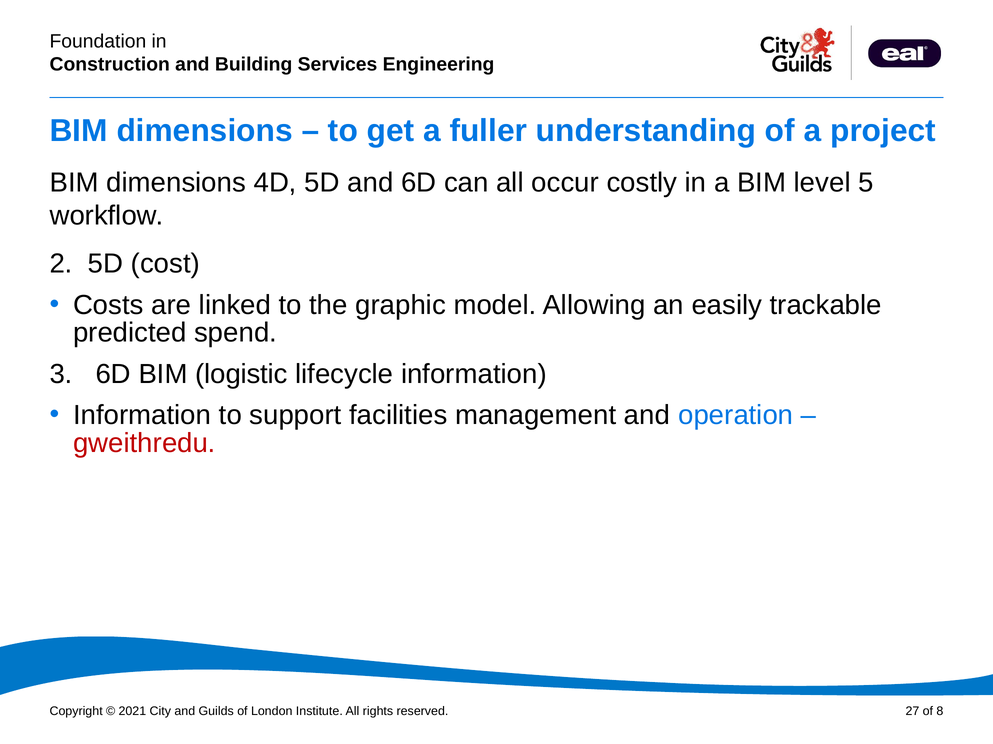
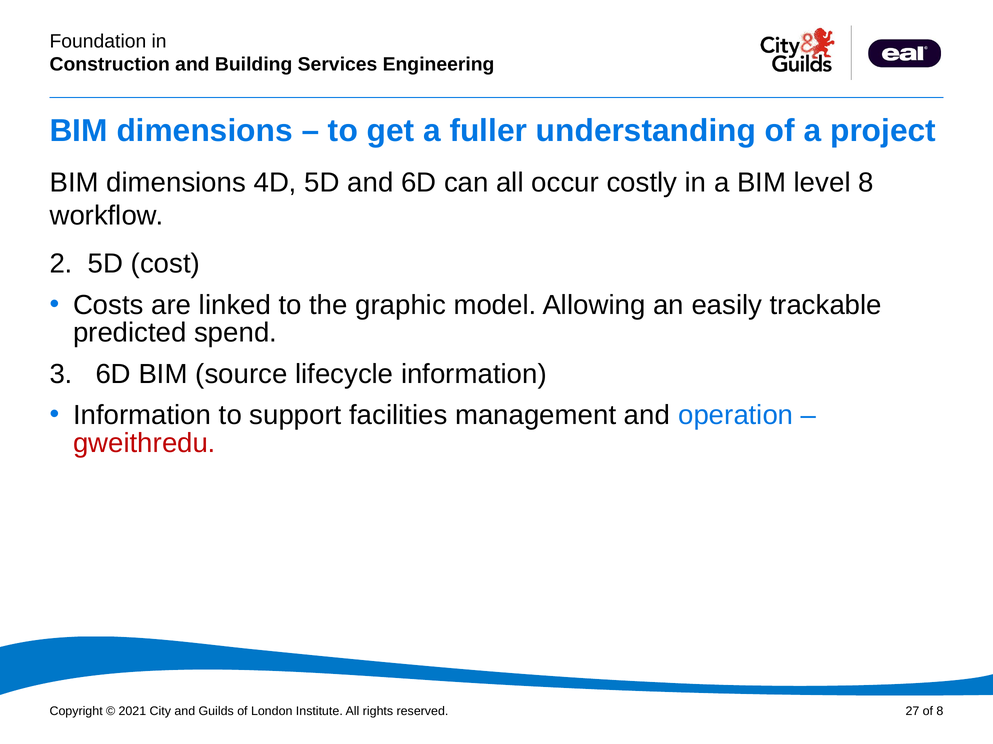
level 5: 5 -> 8
logistic: logistic -> source
